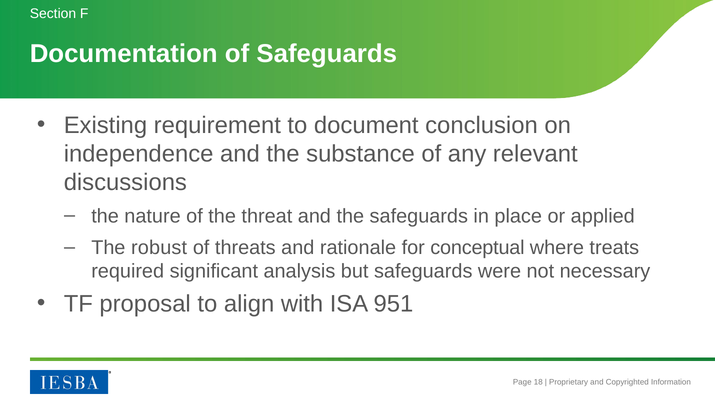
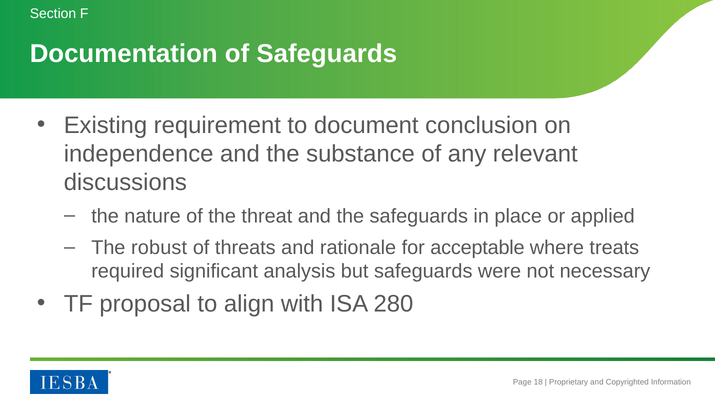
conceptual: conceptual -> acceptable
951: 951 -> 280
